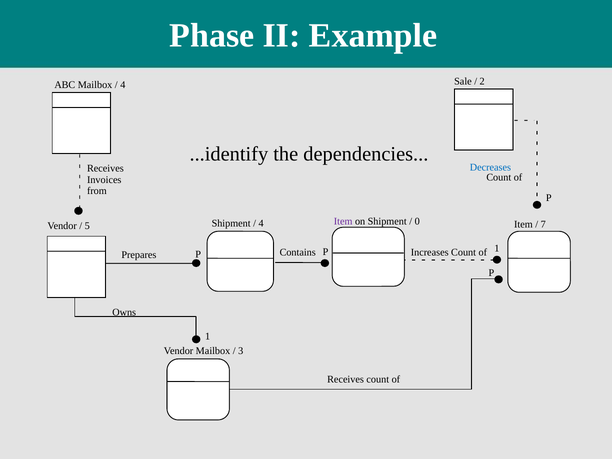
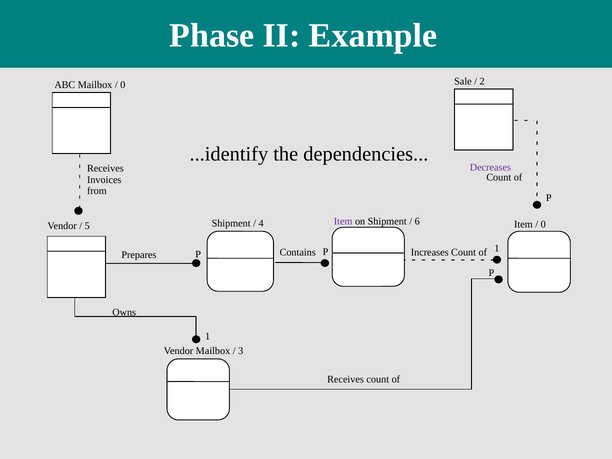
4 at (123, 85): 4 -> 0
Decreases colour: blue -> purple
0: 0 -> 6
7 at (543, 224): 7 -> 0
